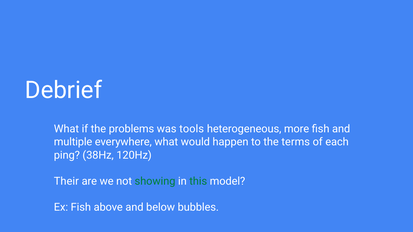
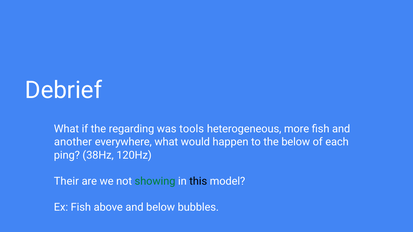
problems: problems -> regarding
multiple: multiple -> another
the terms: terms -> below
this colour: green -> black
